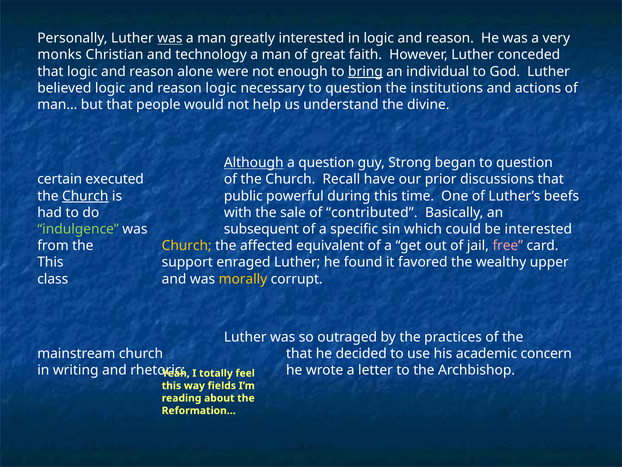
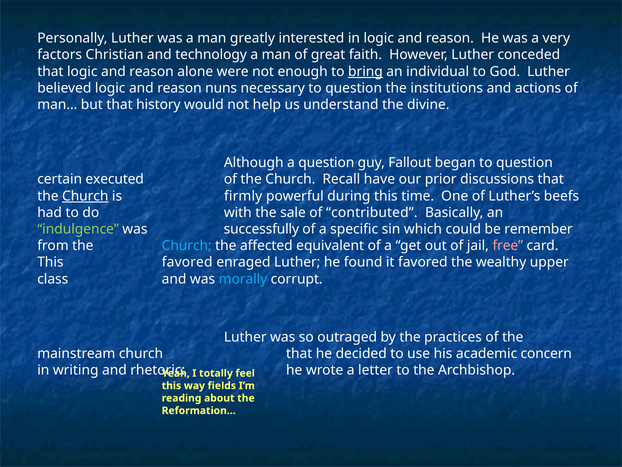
was at (170, 38) underline: present -> none
monks: monks -> factors
reason logic: logic -> nuns
people: people -> history
Although underline: present -> none
Strong: Strong -> Fallout
public: public -> firmly
subsequent: subsequent -> successfully
be interested: interested -> remember
Church at (187, 246) colour: yellow -> light blue
This support: support -> favored
morally colour: yellow -> light blue
